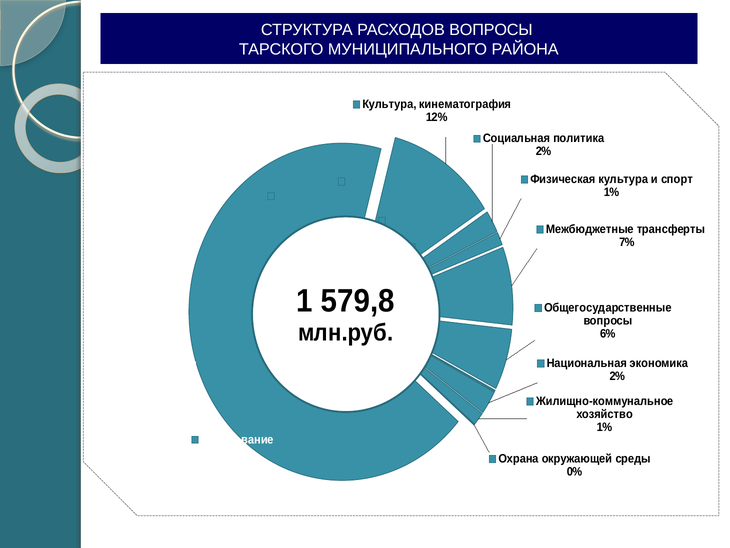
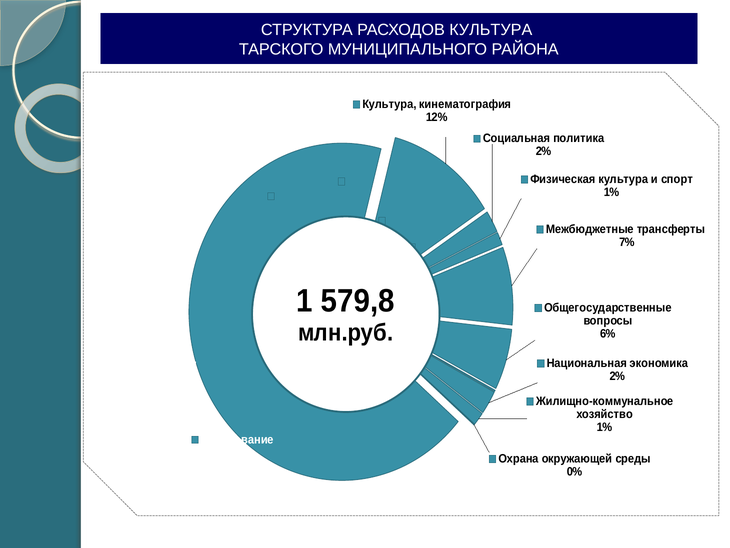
РАСХОДОВ ВОПРОСЫ: ВОПРОСЫ -> КУЛЬТУРА
